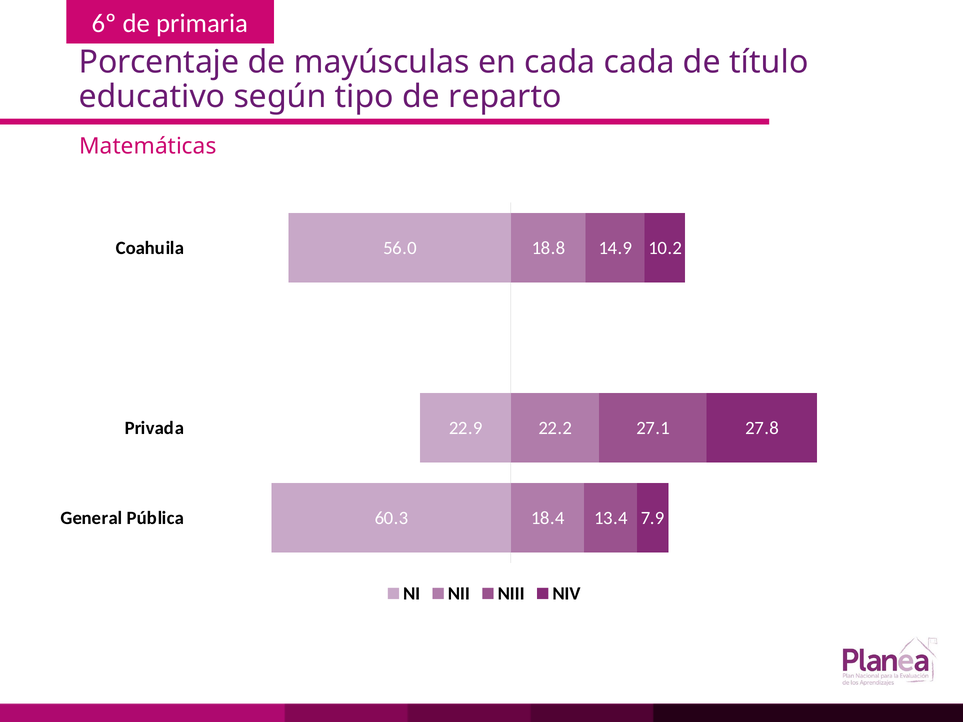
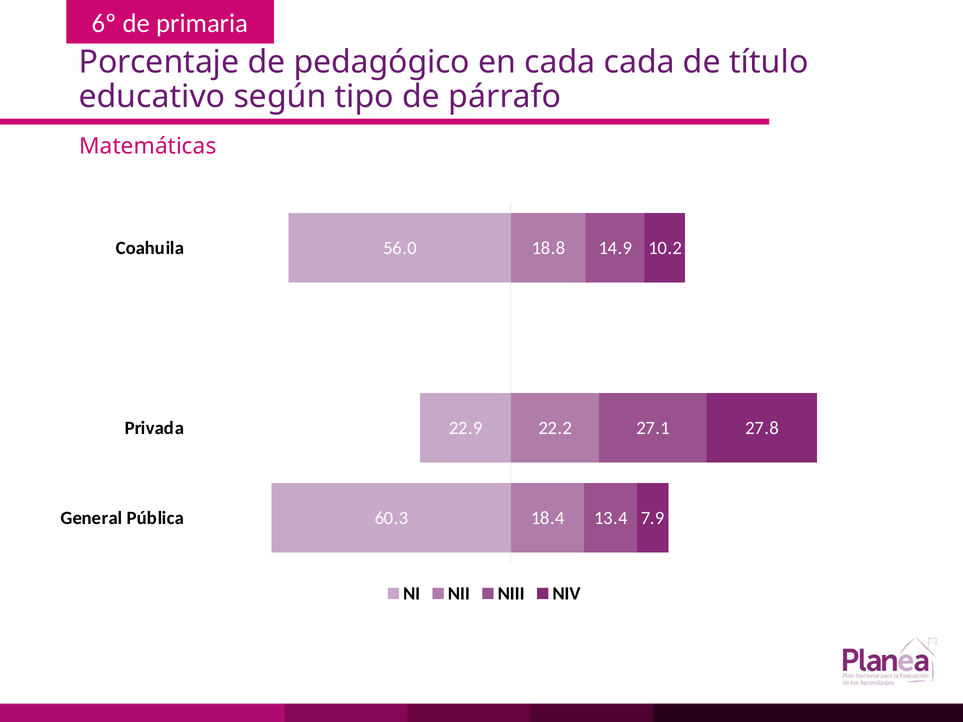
mayúsculas: mayúsculas -> pedagógico
reparto: reparto -> párrafo
